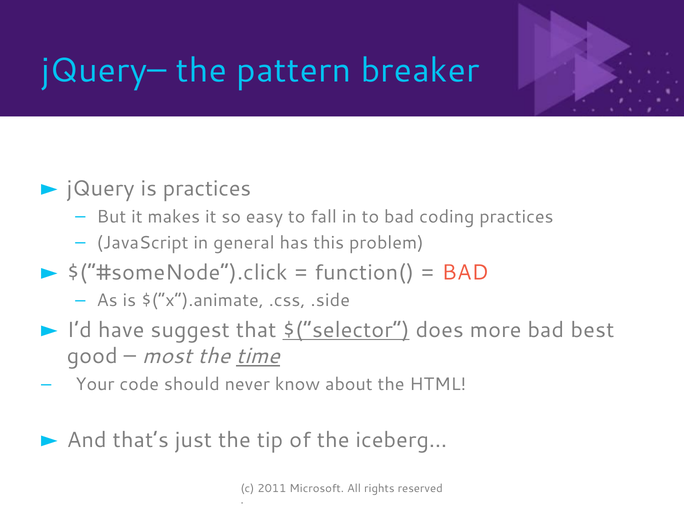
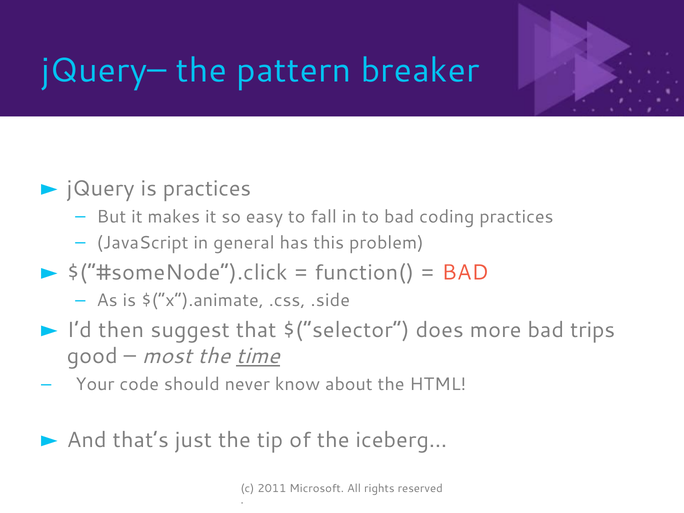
have: have -> then
$(“selector underline: present -> none
best: best -> trips
